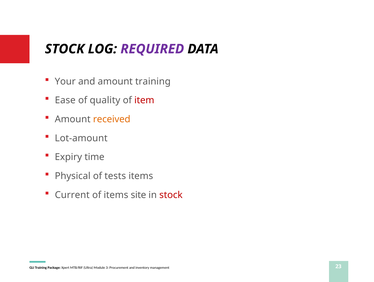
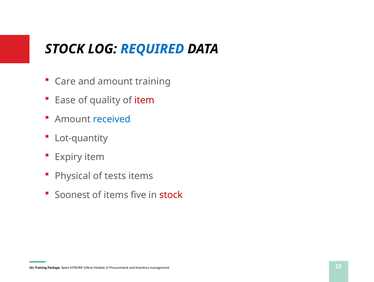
REQUIRED colour: purple -> blue
Your: Your -> Care
received colour: orange -> blue
Lot-amount: Lot-amount -> Lot-quantity
Expiry time: time -> item
Current: Current -> Soonest
site: site -> five
